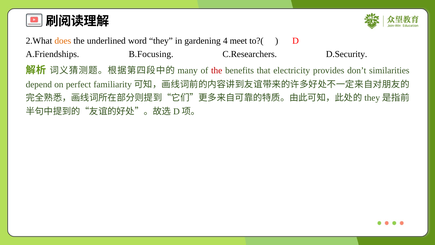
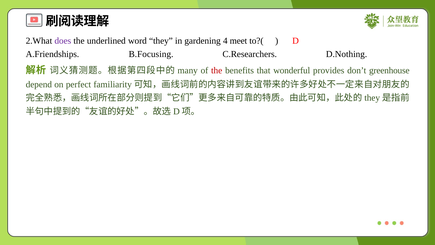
does colour: orange -> purple
D.Security: D.Security -> D.Nothing
electricity: electricity -> wonderful
similarities: similarities -> greenhouse
